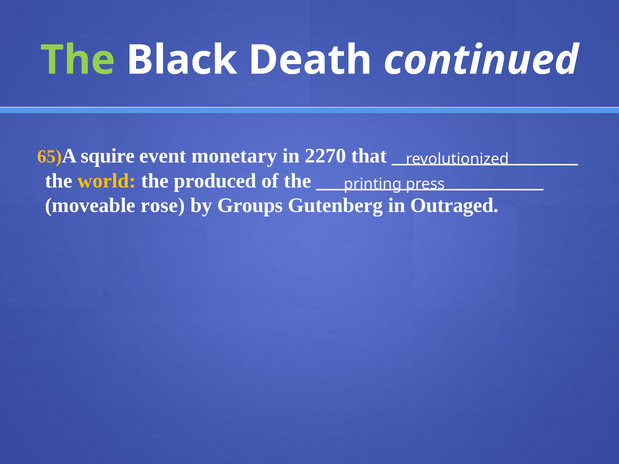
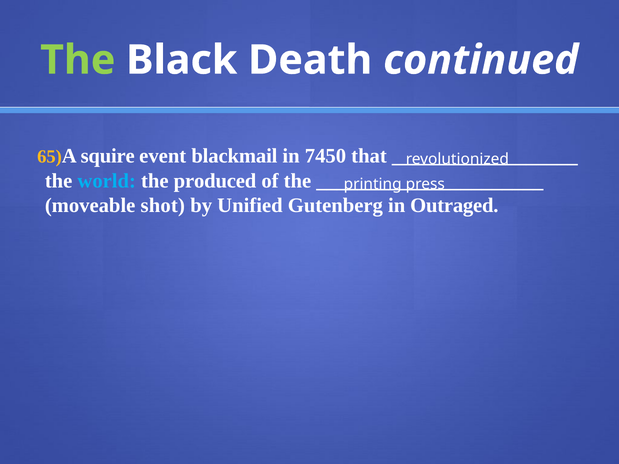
monetary: monetary -> blackmail
2270: 2270 -> 7450
world colour: yellow -> light blue
rose: rose -> shot
Groups: Groups -> Unified
